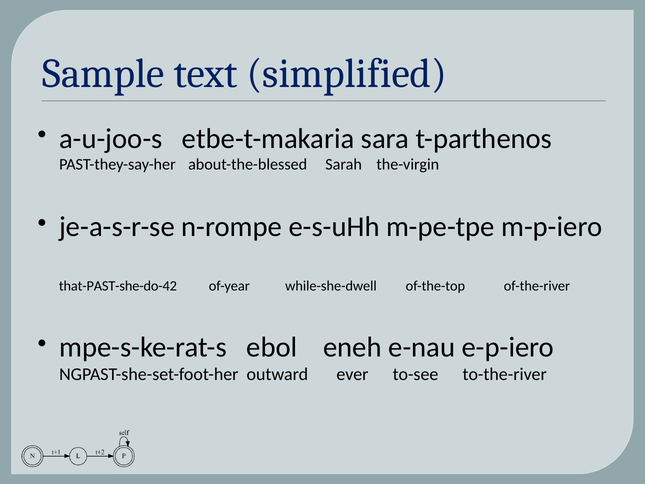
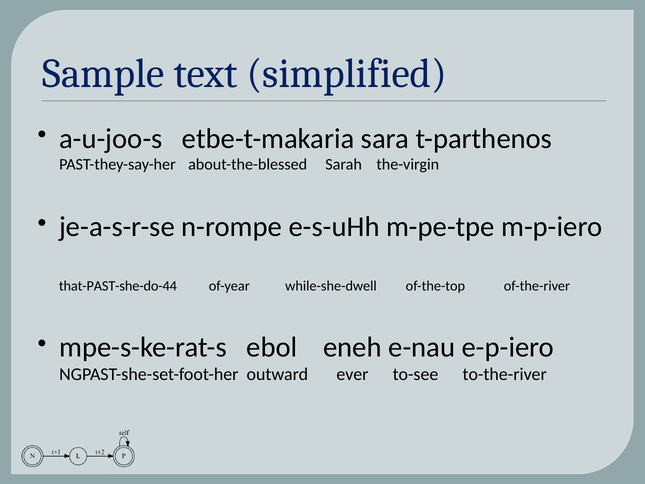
that-PAST-she-do-42: that-PAST-she-do-42 -> that-PAST-she-do-44
